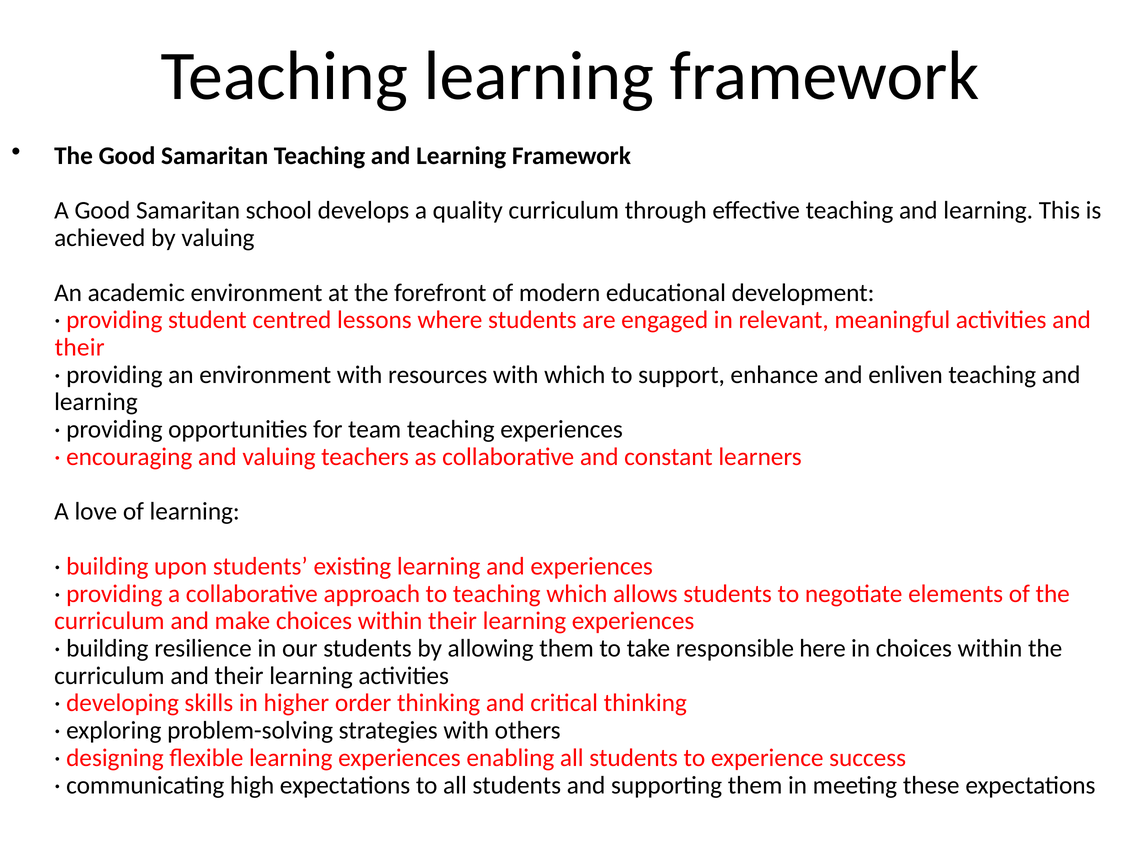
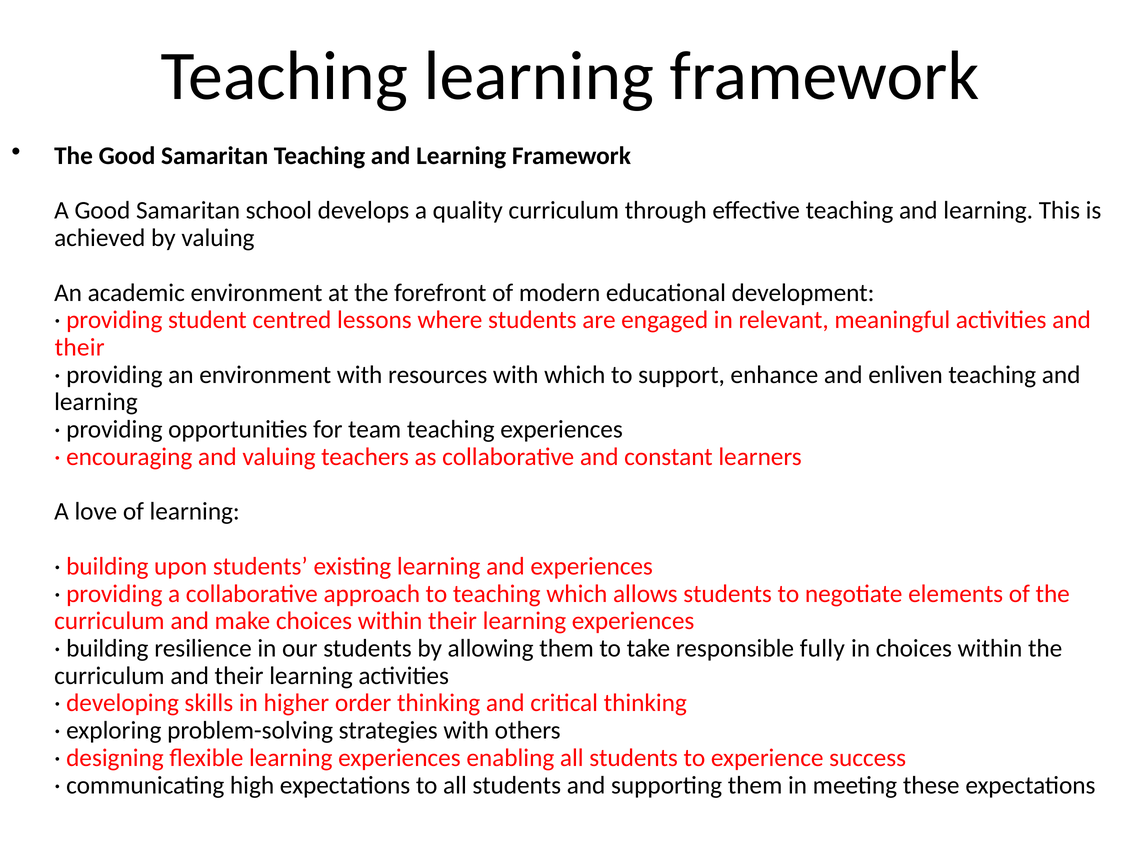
here: here -> fully
